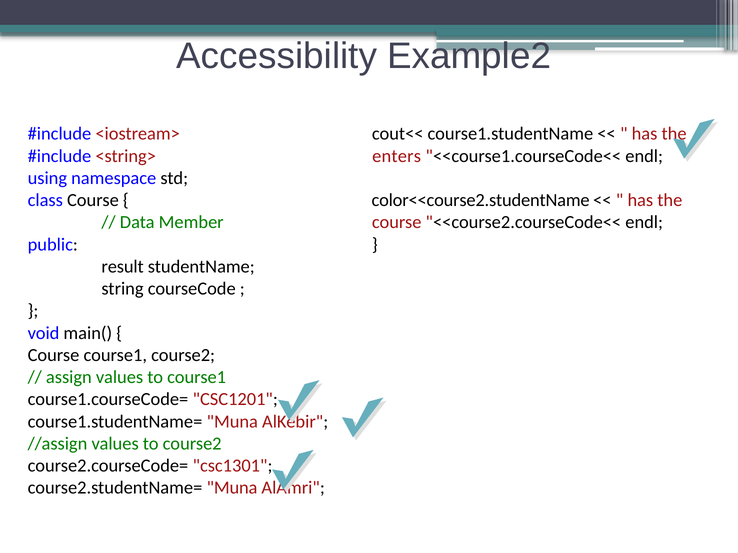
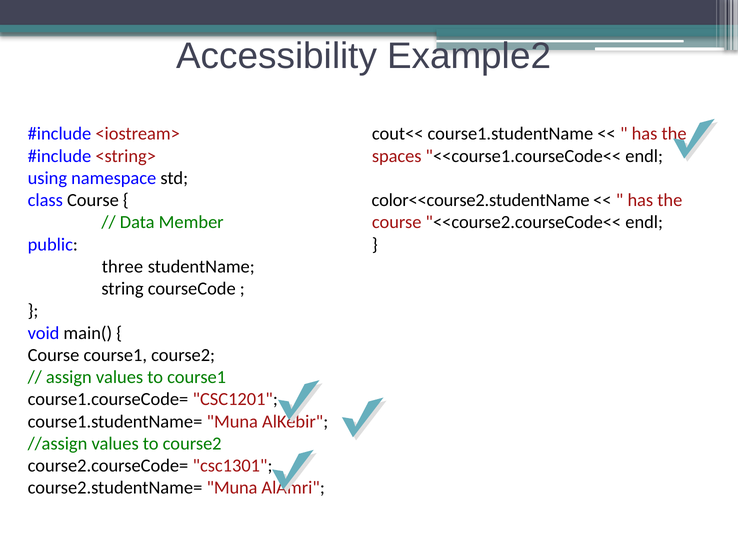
enters: enters -> spaces
result: result -> three
